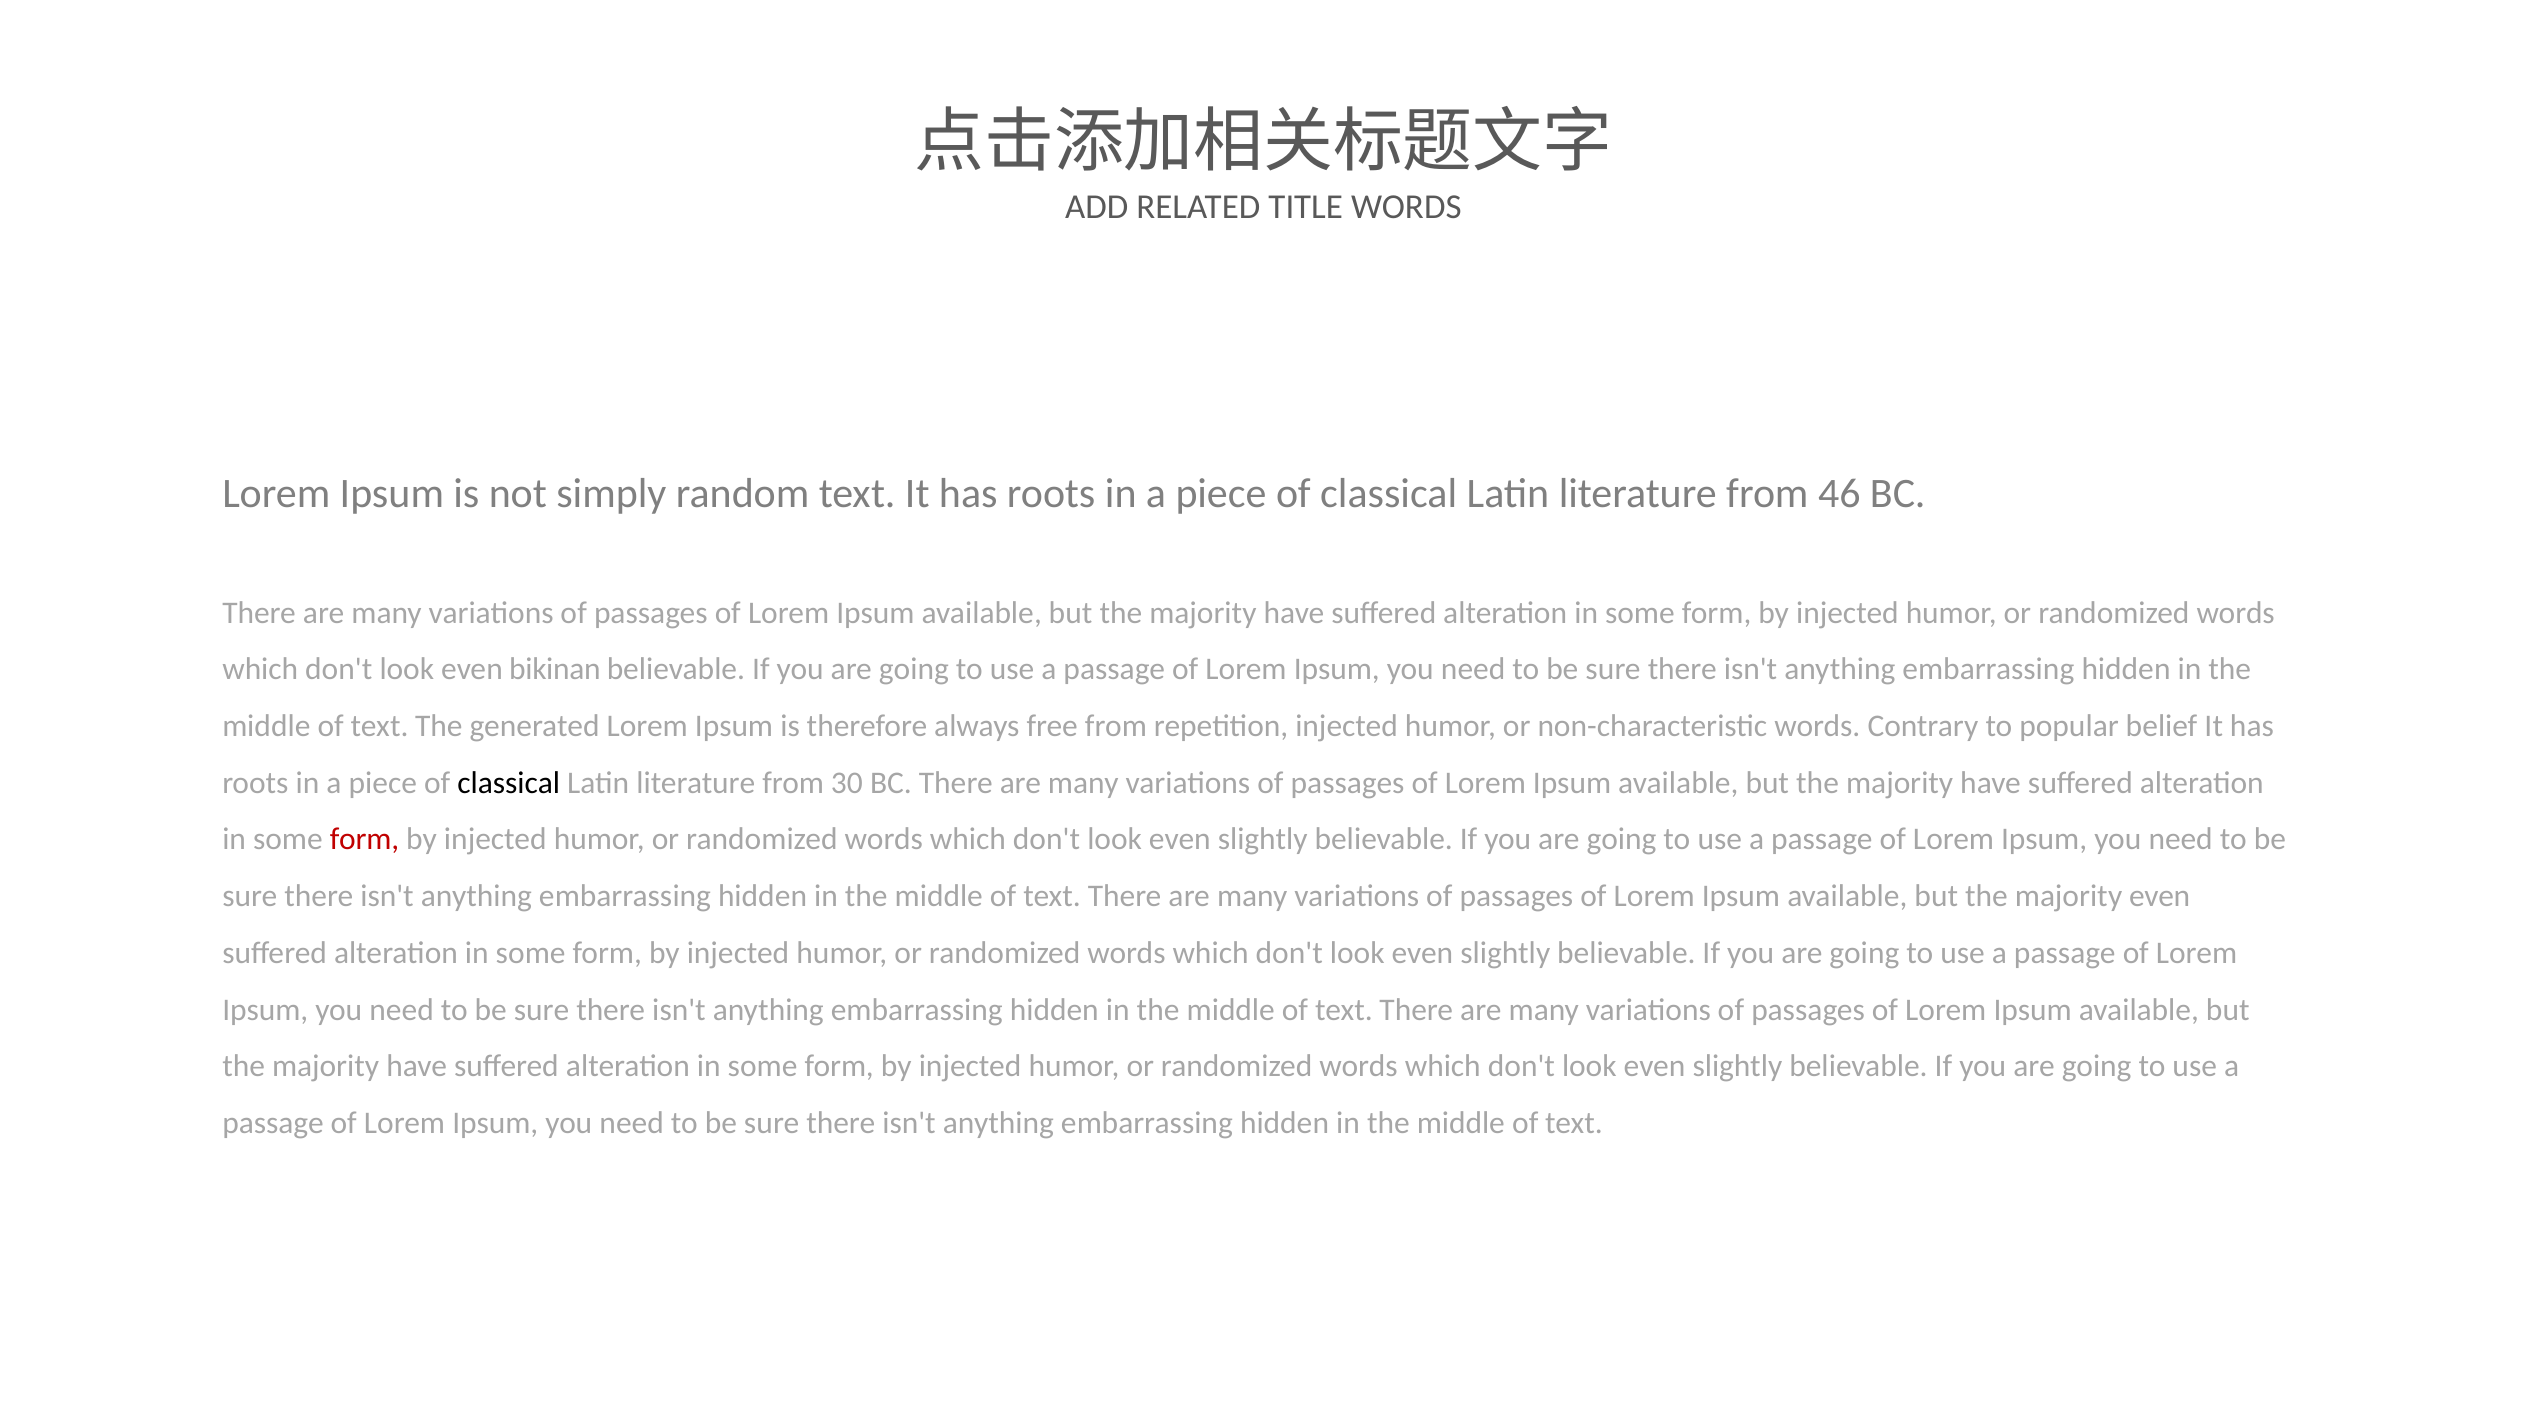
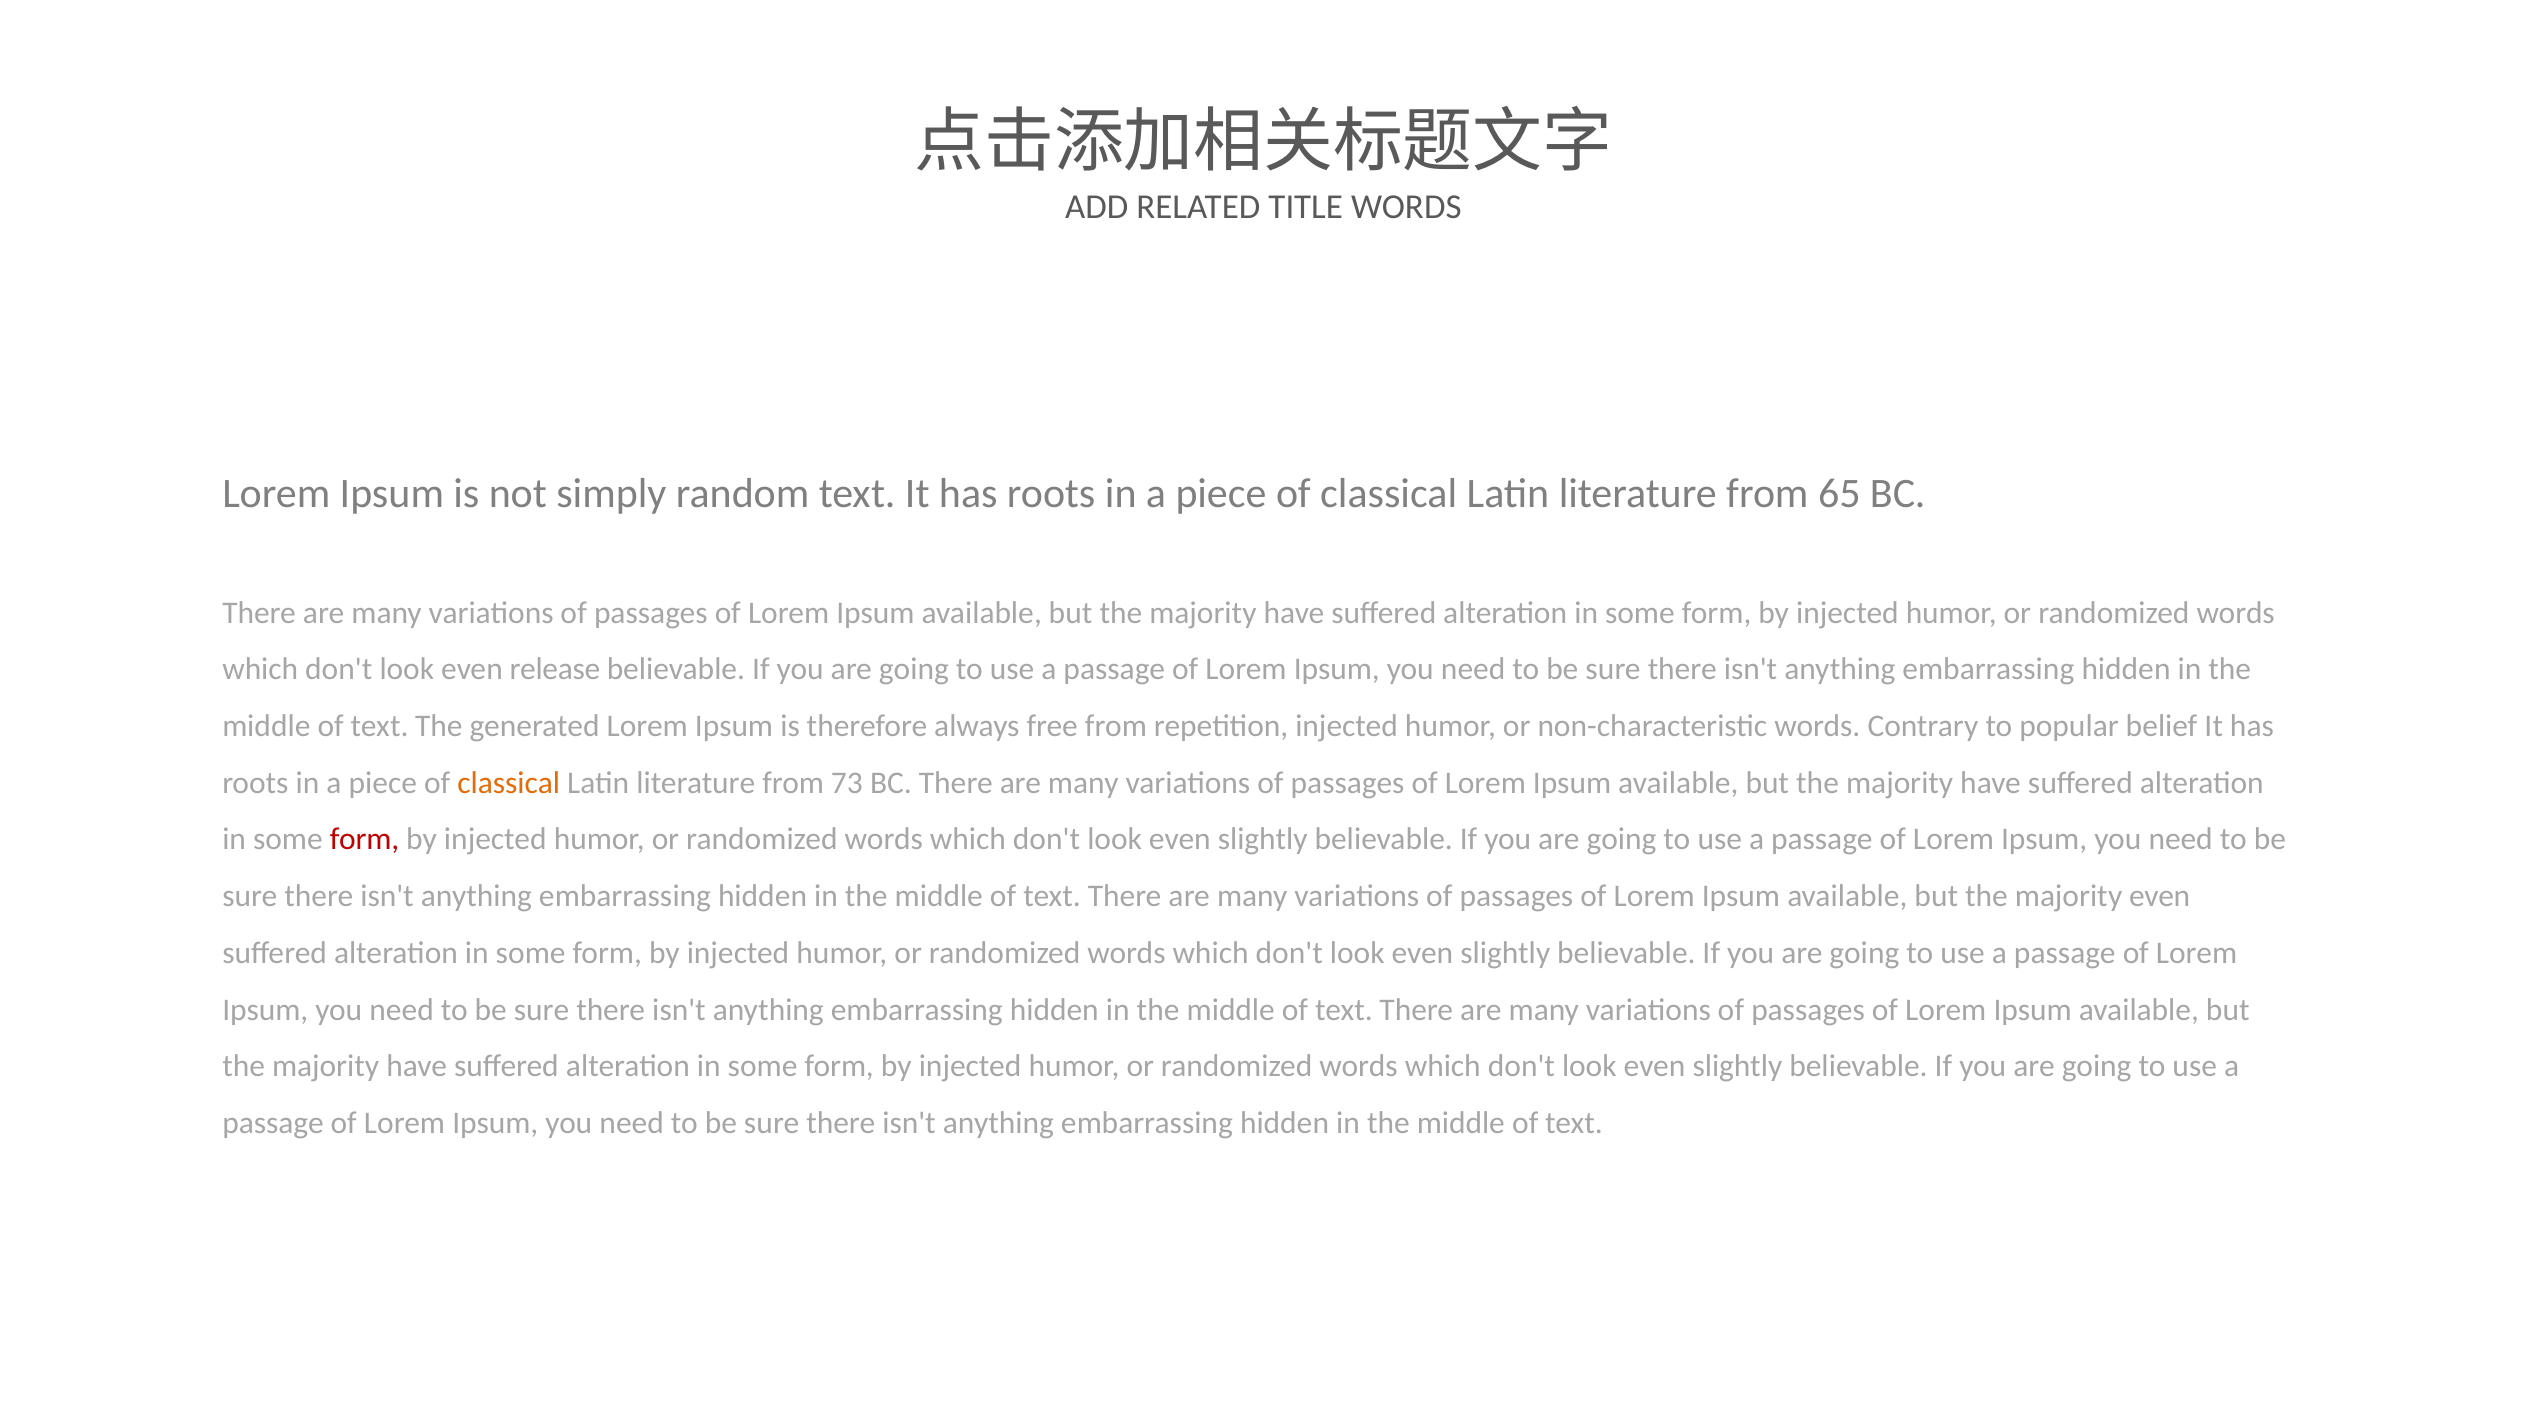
46: 46 -> 65
bikinan: bikinan -> release
classical at (509, 783) colour: black -> orange
30: 30 -> 73
